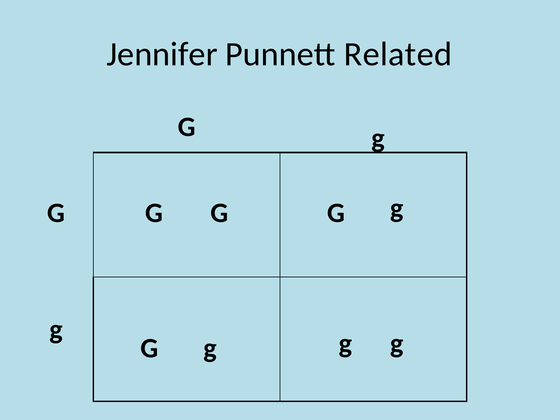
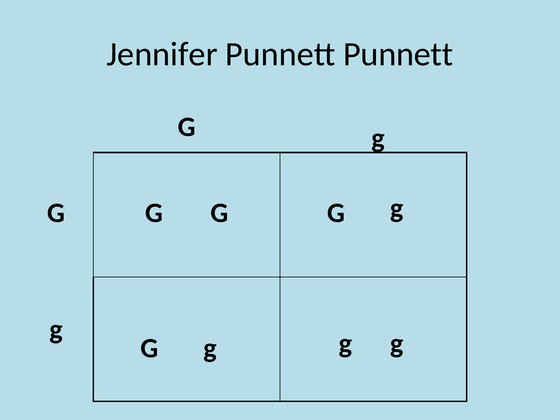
Punnett Related: Related -> Punnett
